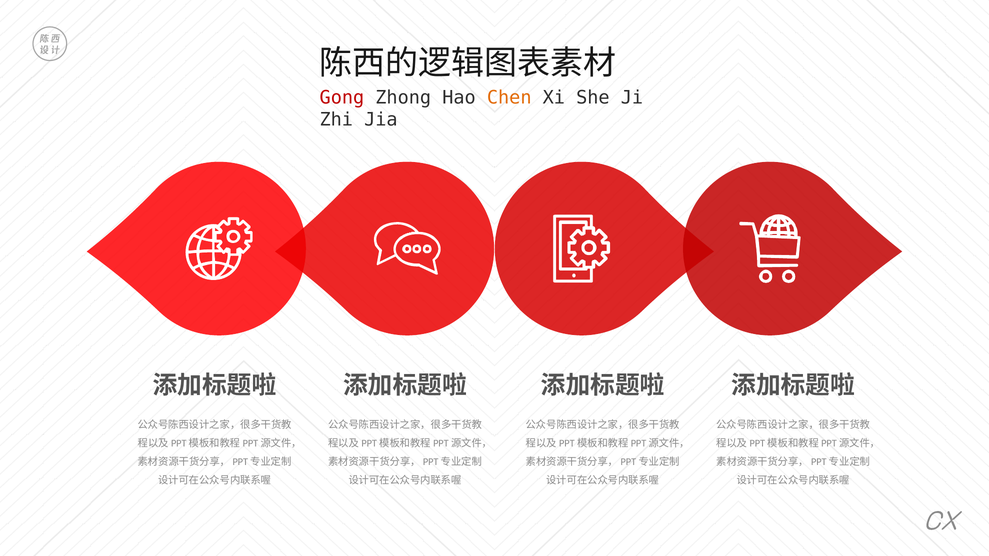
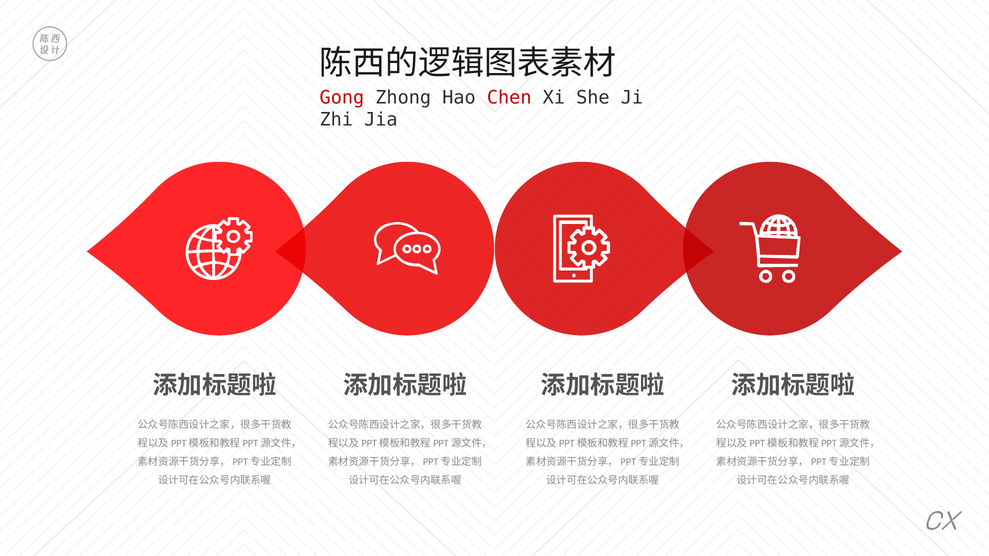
Chen colour: orange -> red
